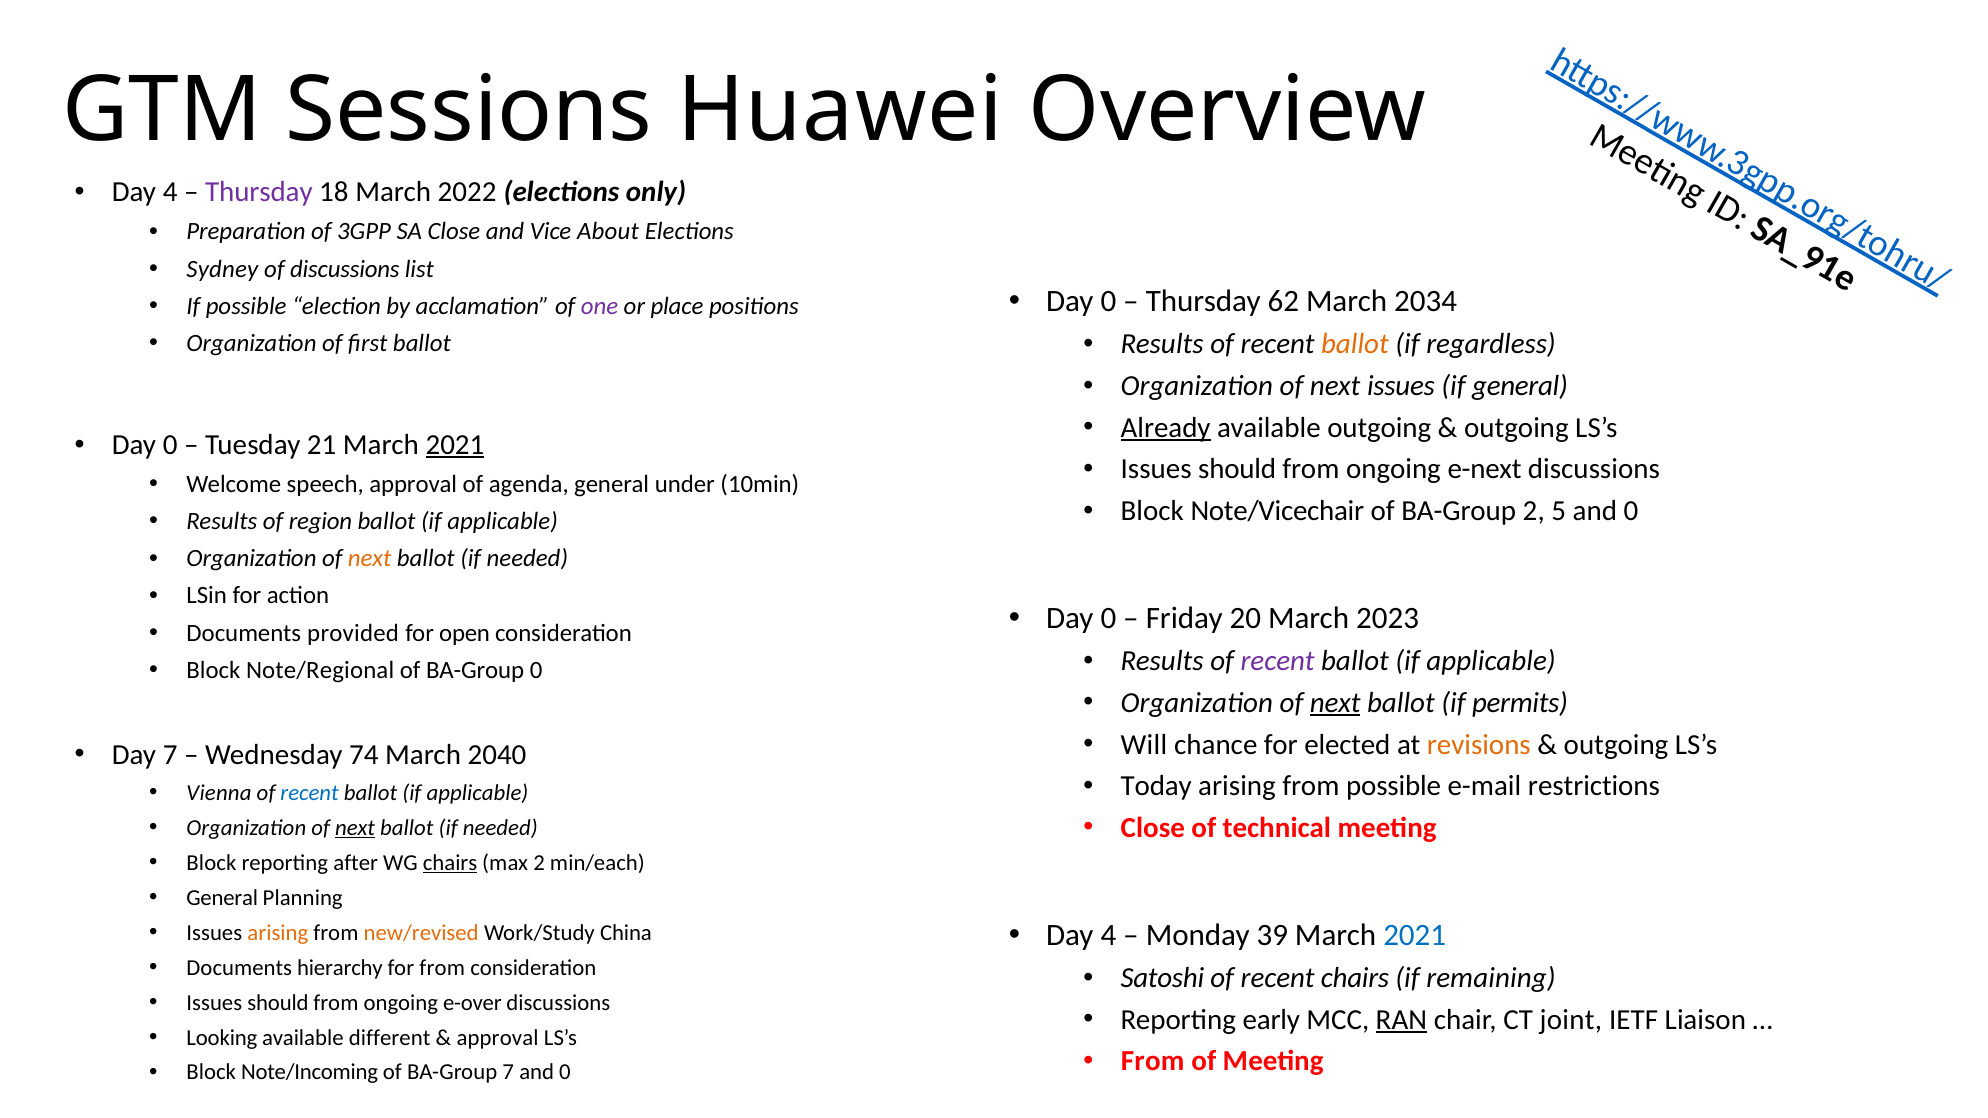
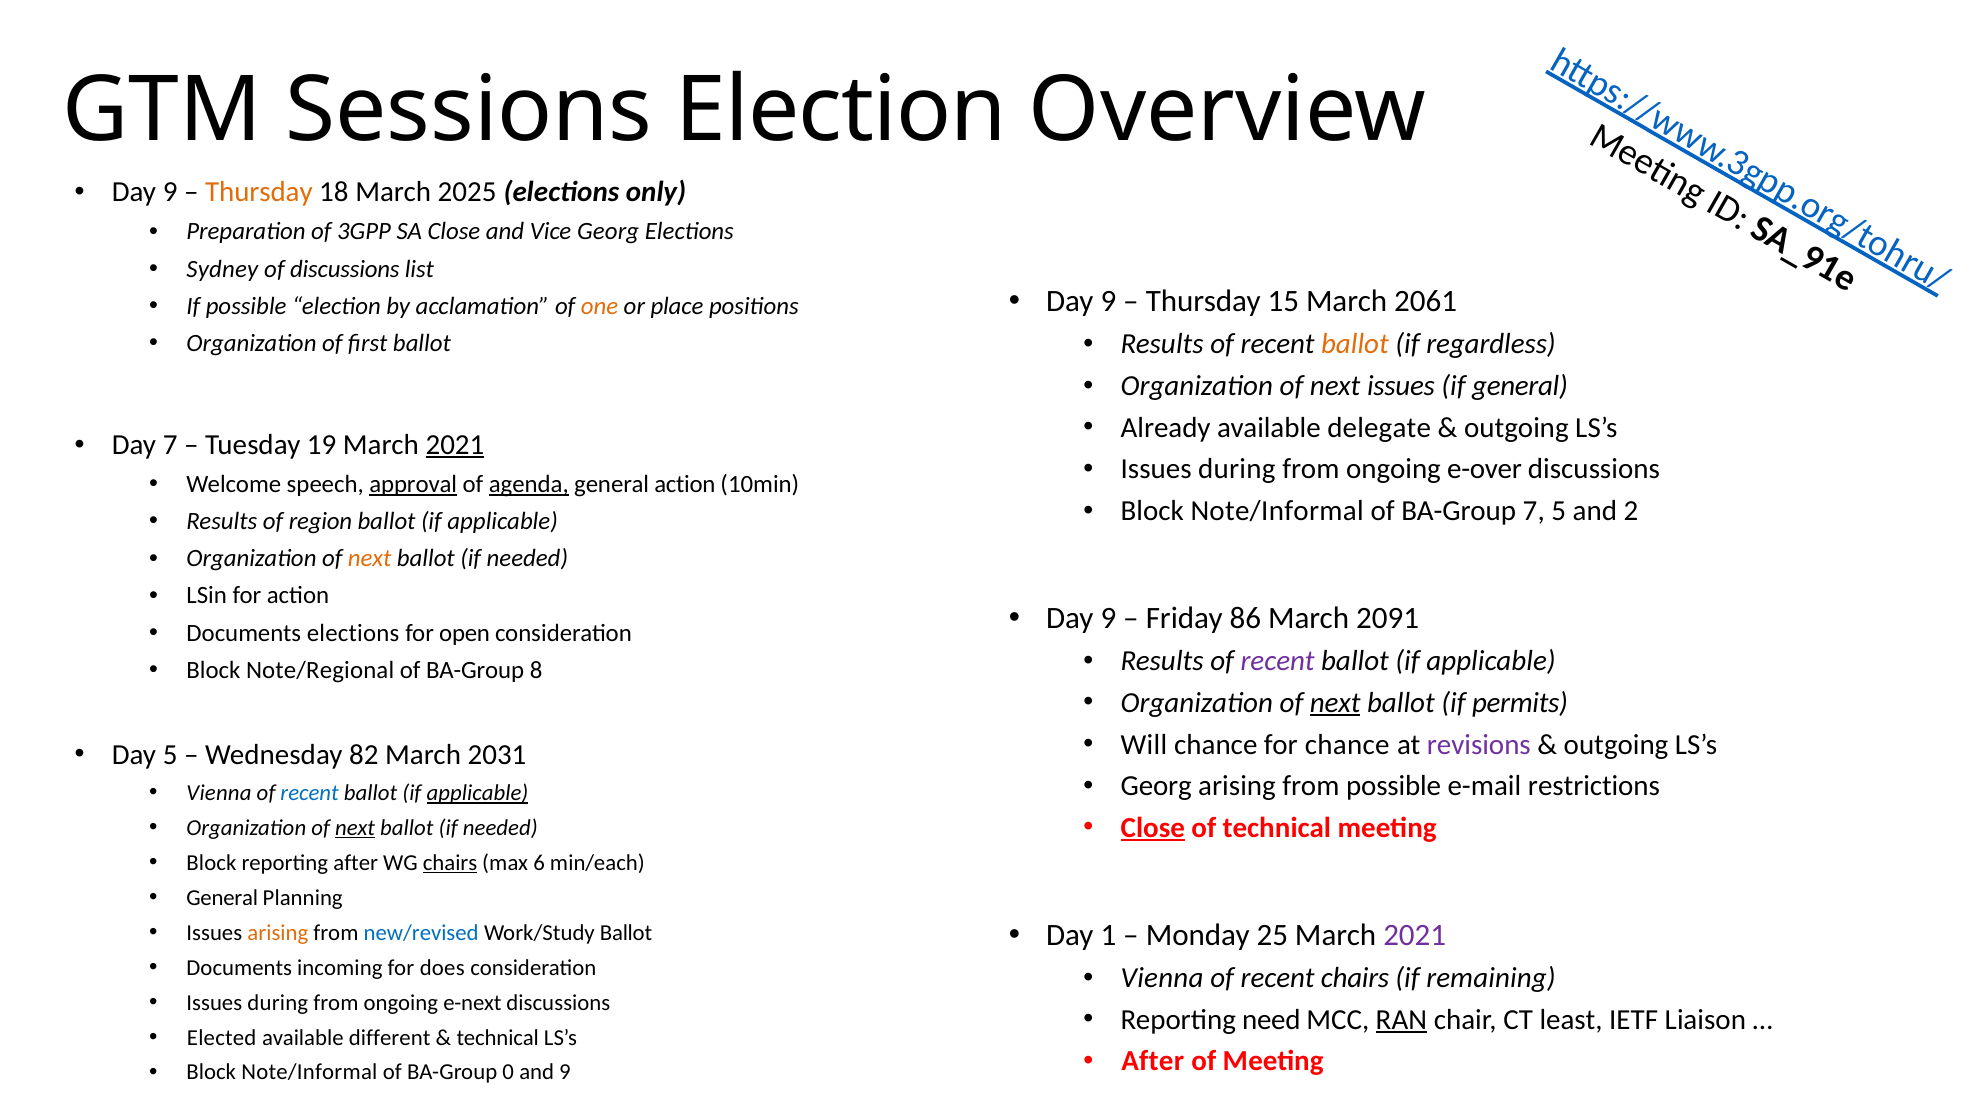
Sessions Huawei: Huawei -> Election
4 at (170, 192): 4 -> 9
Thursday at (259, 192) colour: purple -> orange
2022: 2022 -> 2025
Vice About: About -> Georg
0 at (1108, 302): 0 -> 9
62: 62 -> 15
2034: 2034 -> 2061
one colour: purple -> orange
Already underline: present -> none
available outgoing: outgoing -> delegate
0 at (170, 445): 0 -> 7
21: 21 -> 19
should at (1237, 469): should -> during
e-next: e-next -> e-over
approval at (413, 484) underline: none -> present
agenda underline: none -> present
general under: under -> action
Note/Vicechair at (1277, 511): Note/Vicechair -> Note/Informal
BA-Group 2: 2 -> 7
5 and 0: 0 -> 2
0 at (1108, 618): 0 -> 9
20: 20 -> 86
2023: 2023 -> 2091
Documents provided: provided -> elections
BA-Group 0: 0 -> 8
for elected: elected -> chance
revisions colour: orange -> purple
Day 7: 7 -> 5
74: 74 -> 82
2040: 2040 -> 2031
Today at (1156, 786): Today -> Georg
applicable at (477, 793) underline: none -> present
Close at (1153, 828) underline: none -> present
max 2: 2 -> 6
4 at (1108, 935): 4 -> 1
39: 39 -> 25
2021 at (1415, 935) colour: blue -> purple
new/revised colour: orange -> blue
Work/Study China: China -> Ballot
hierarchy: hierarchy -> incoming
for from: from -> does
Satoshi at (1162, 978): Satoshi -> Vienna
should at (278, 1003): should -> during
e-over: e-over -> e-next
early: early -> need
joint: joint -> least
Looking: Looking -> Elected
approval at (498, 1038): approval -> technical
From at (1153, 1062): From -> After
Note/Incoming at (310, 1073): Note/Incoming -> Note/Informal
BA-Group 7: 7 -> 0
0 at (565, 1073): 0 -> 9
